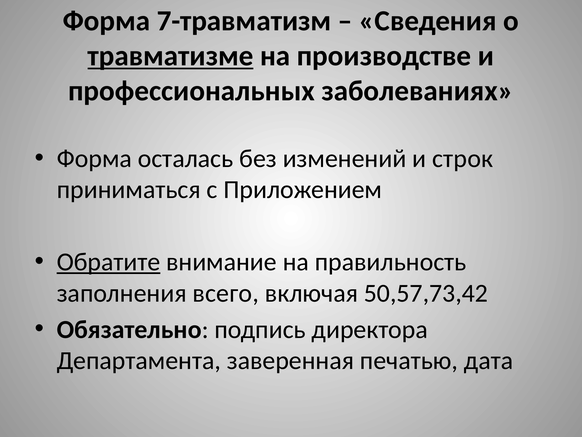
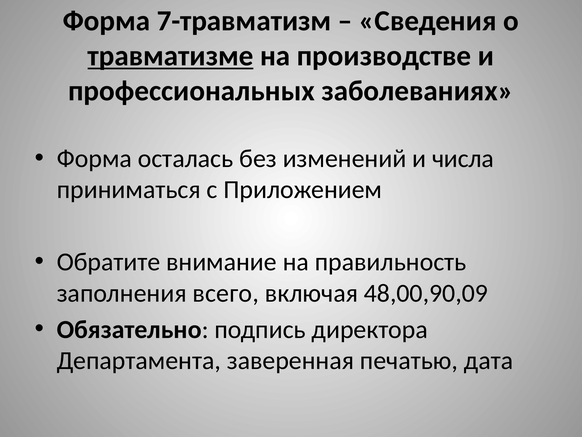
строк: строк -> числа
Обратите underline: present -> none
50,57,73,42: 50,57,73,42 -> 48,00,90,09
